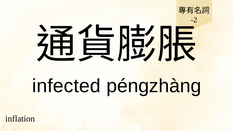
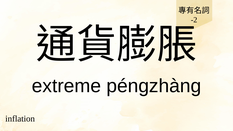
infected: infected -> extreme
